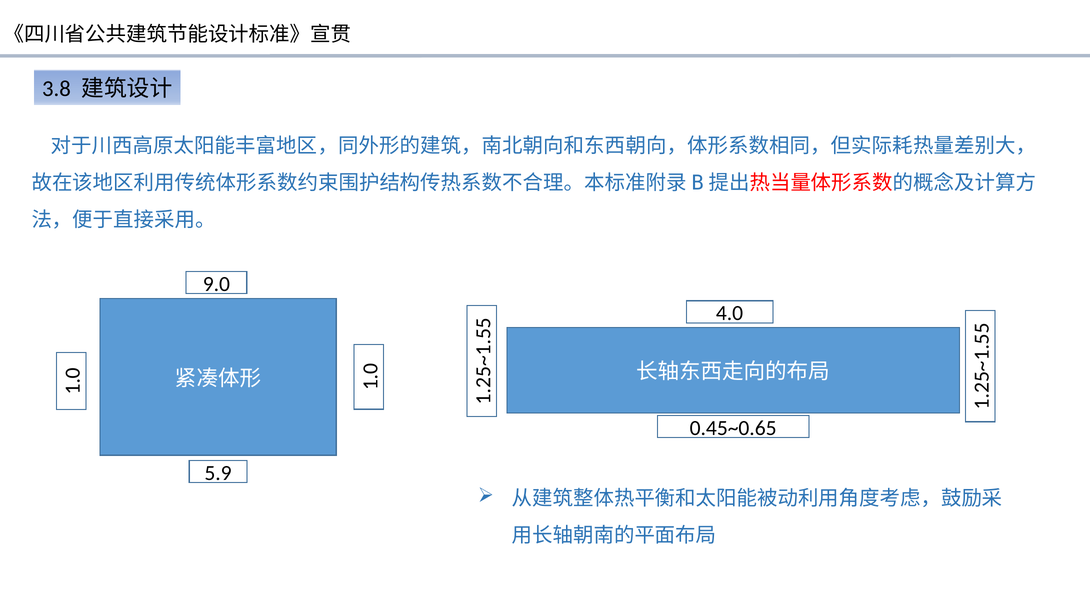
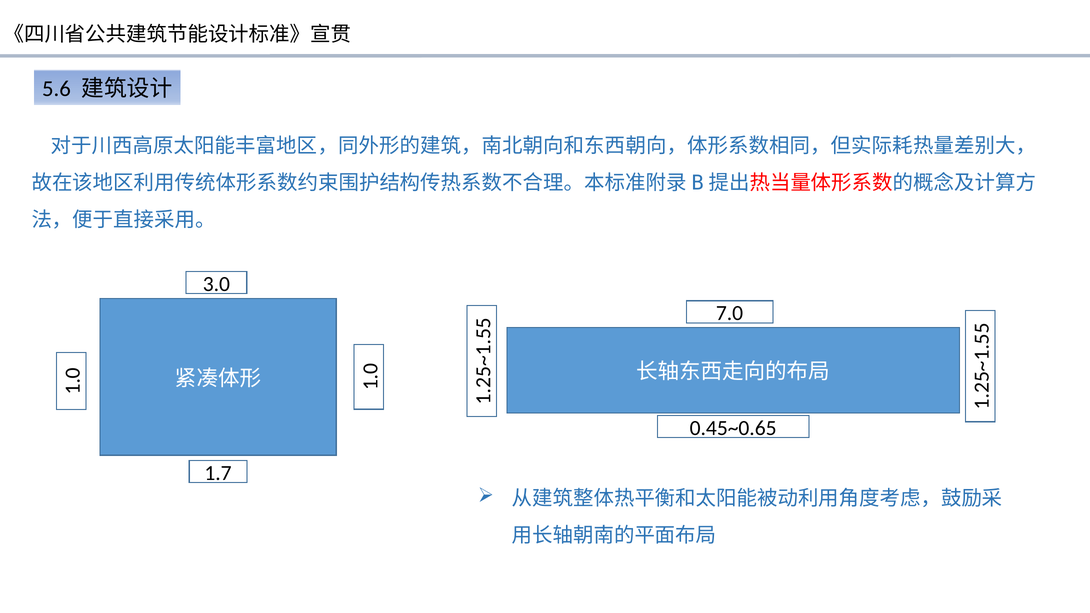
3.8: 3.8 -> 5.6
9.0: 9.0 -> 3.0
4.0: 4.0 -> 7.0
5.9: 5.9 -> 1.7
